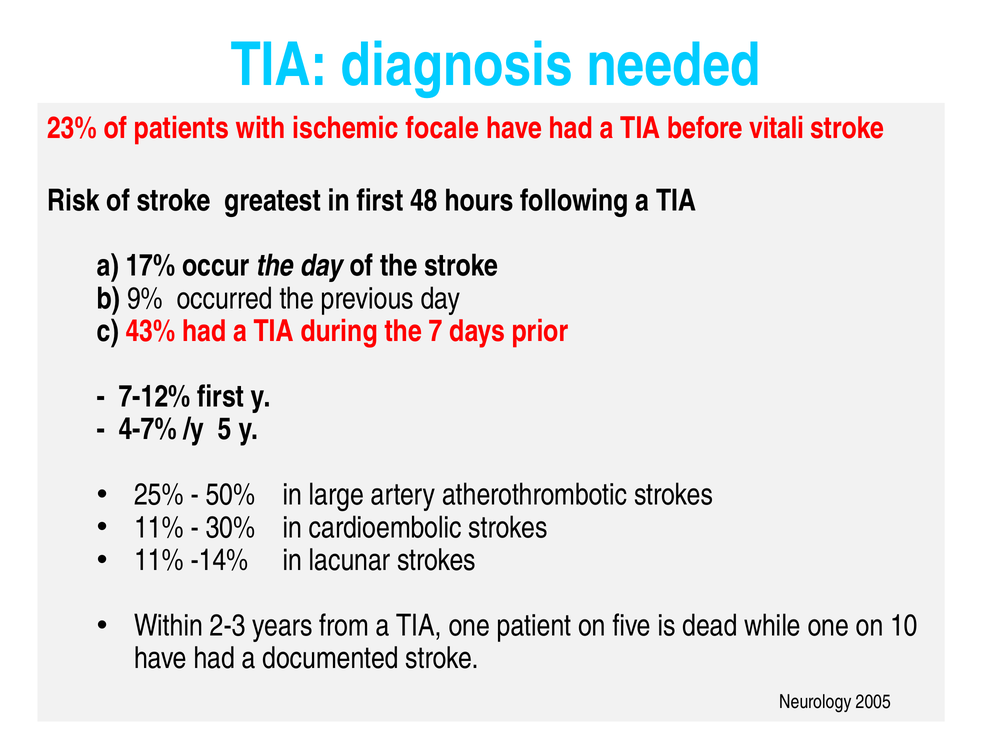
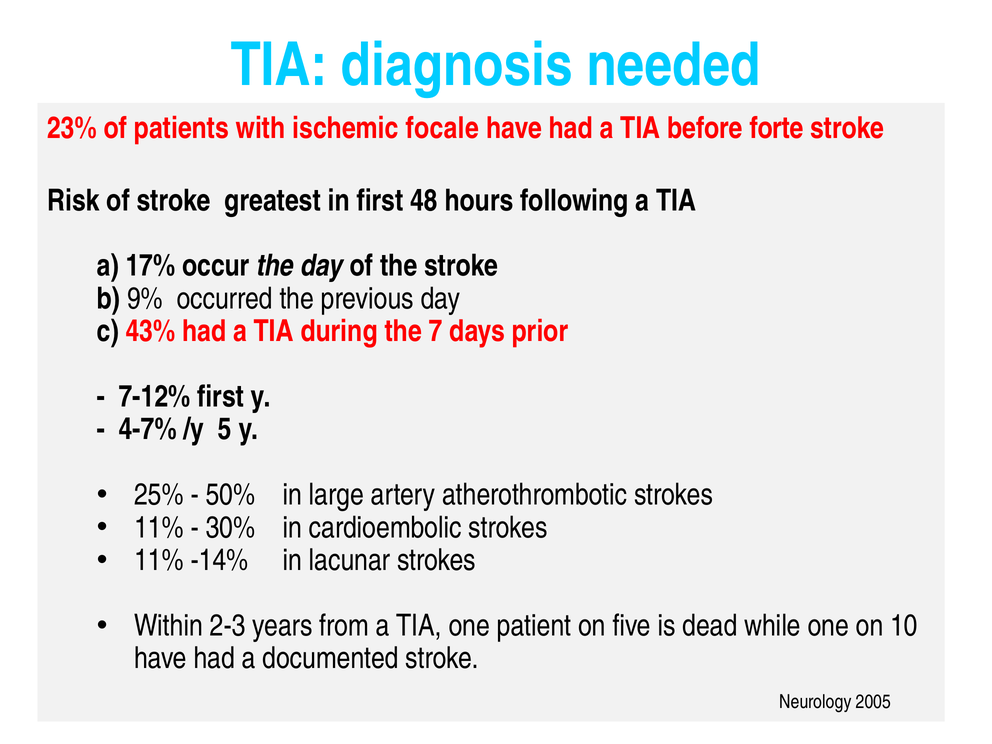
vitali: vitali -> forte
